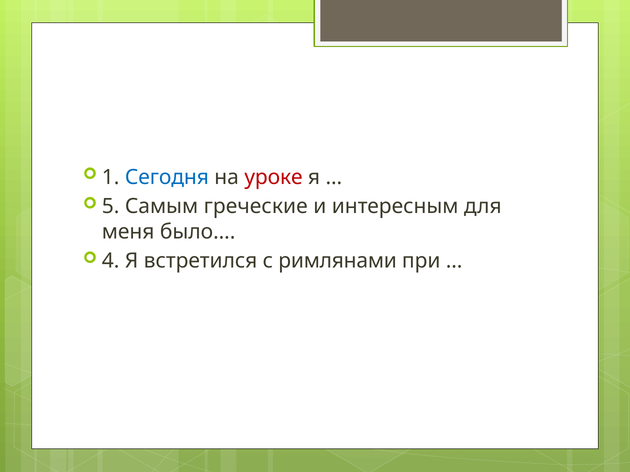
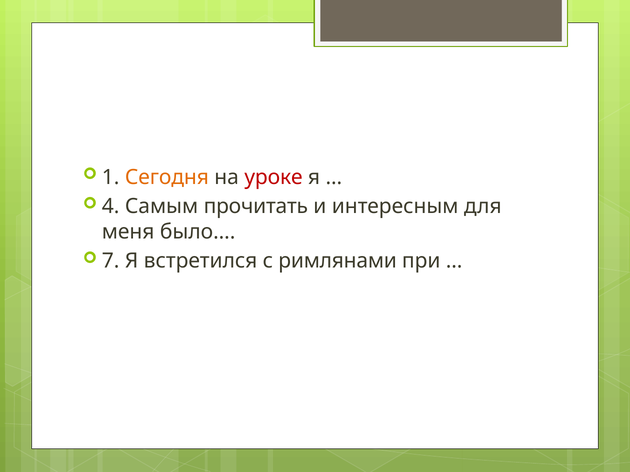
Сегодня colour: blue -> orange
5: 5 -> 4
греческие: греческие -> прочитать
4: 4 -> 7
